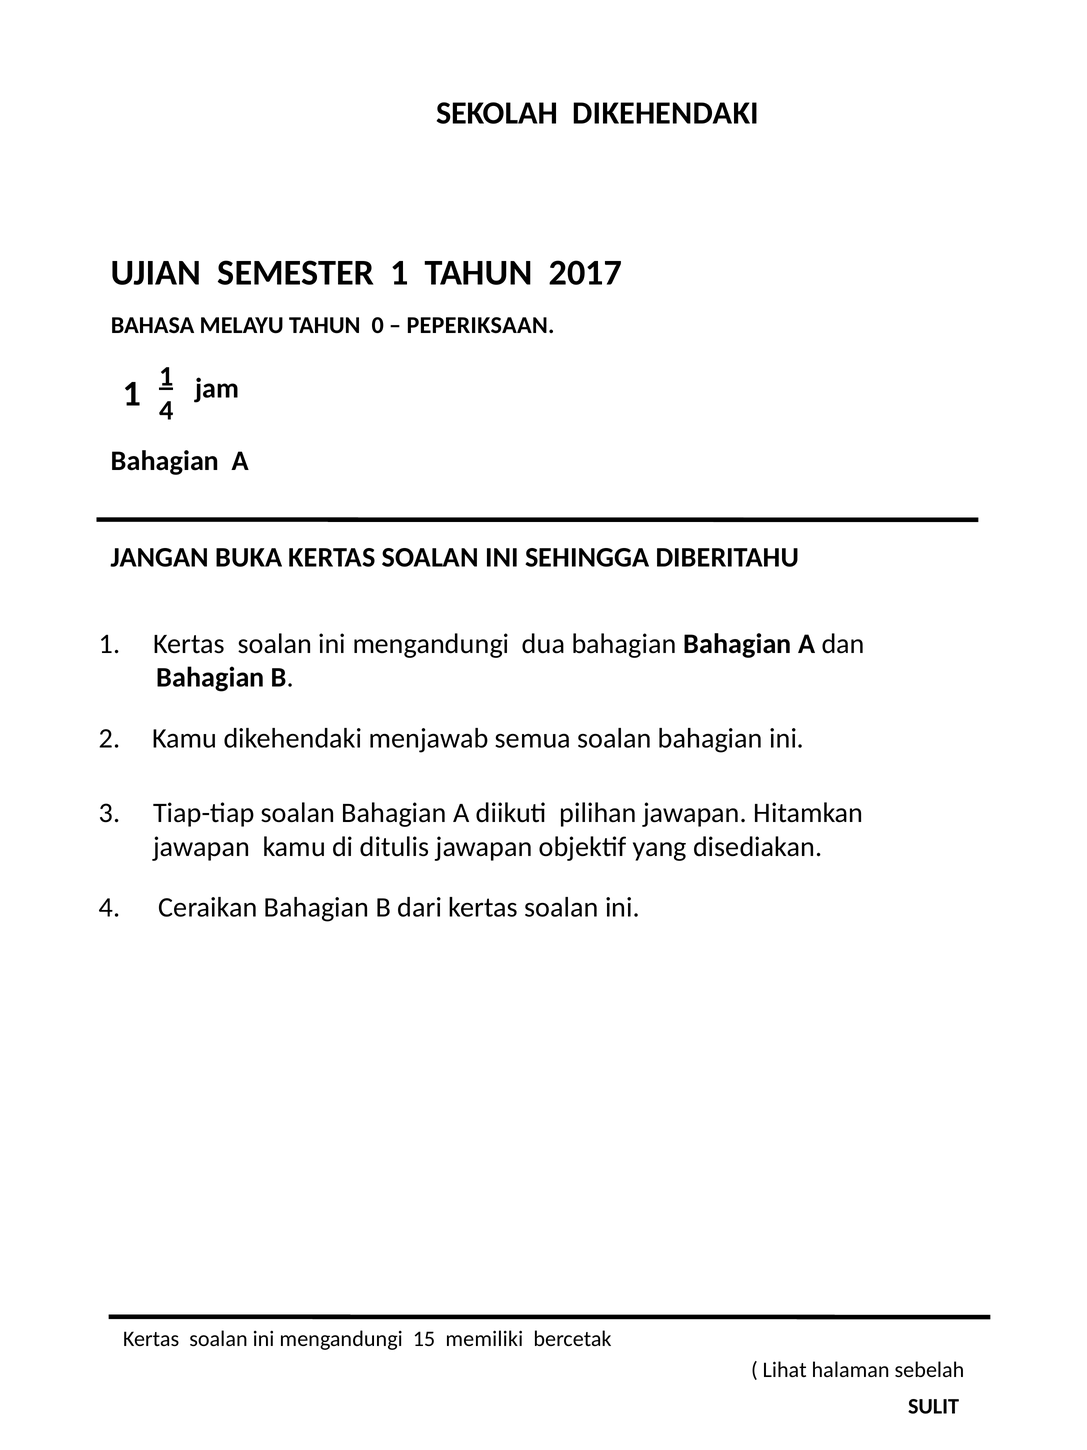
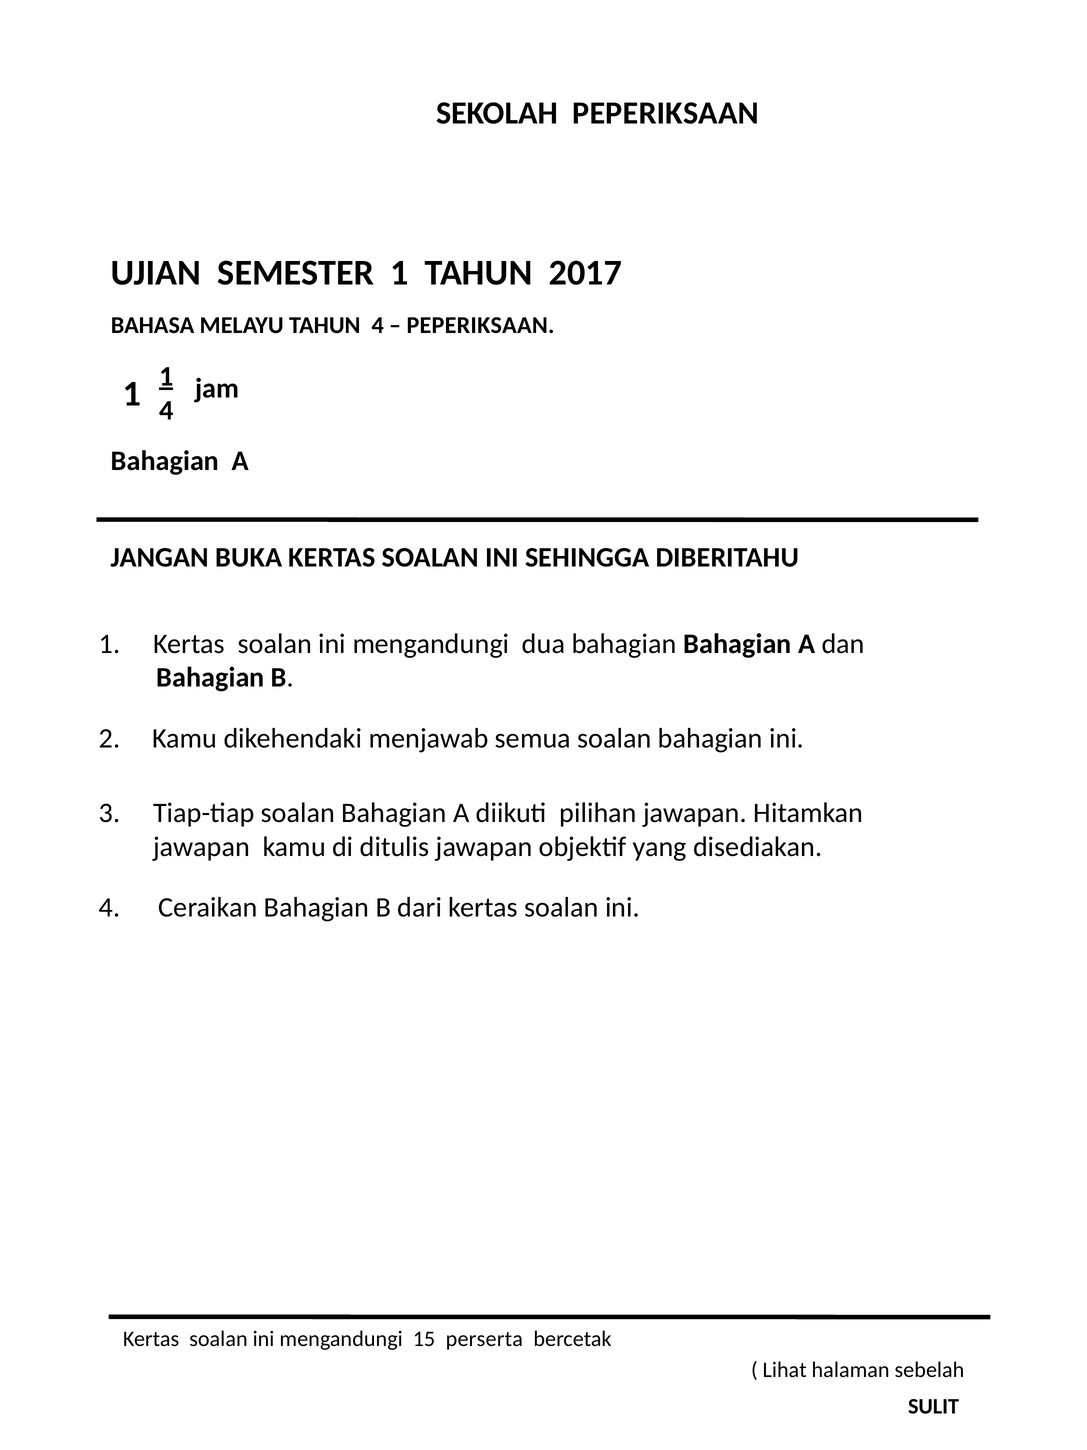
SEKOLAH DIKEHENDAKI: DIKEHENDAKI -> PEPERIKSAAN
TAHUN 0: 0 -> 4
memiliki: memiliki -> perserta
